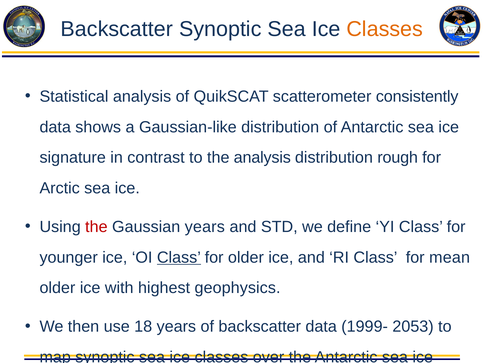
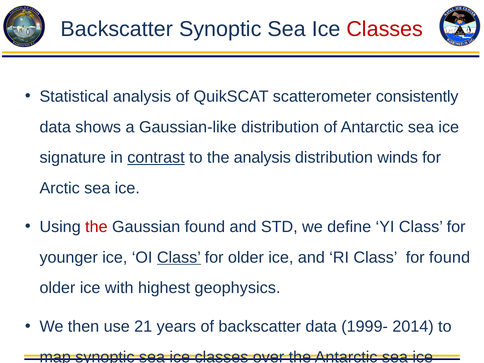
Classes at (385, 29) colour: orange -> red
contrast underline: none -> present
rough: rough -> winds
Gaussian years: years -> found
for mean: mean -> found
18: 18 -> 21
2053: 2053 -> 2014
